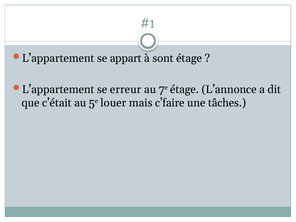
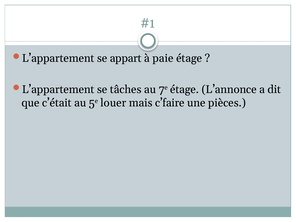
sont: sont -> paie
erreur: erreur -> tâches
tâches: tâches -> pièces
